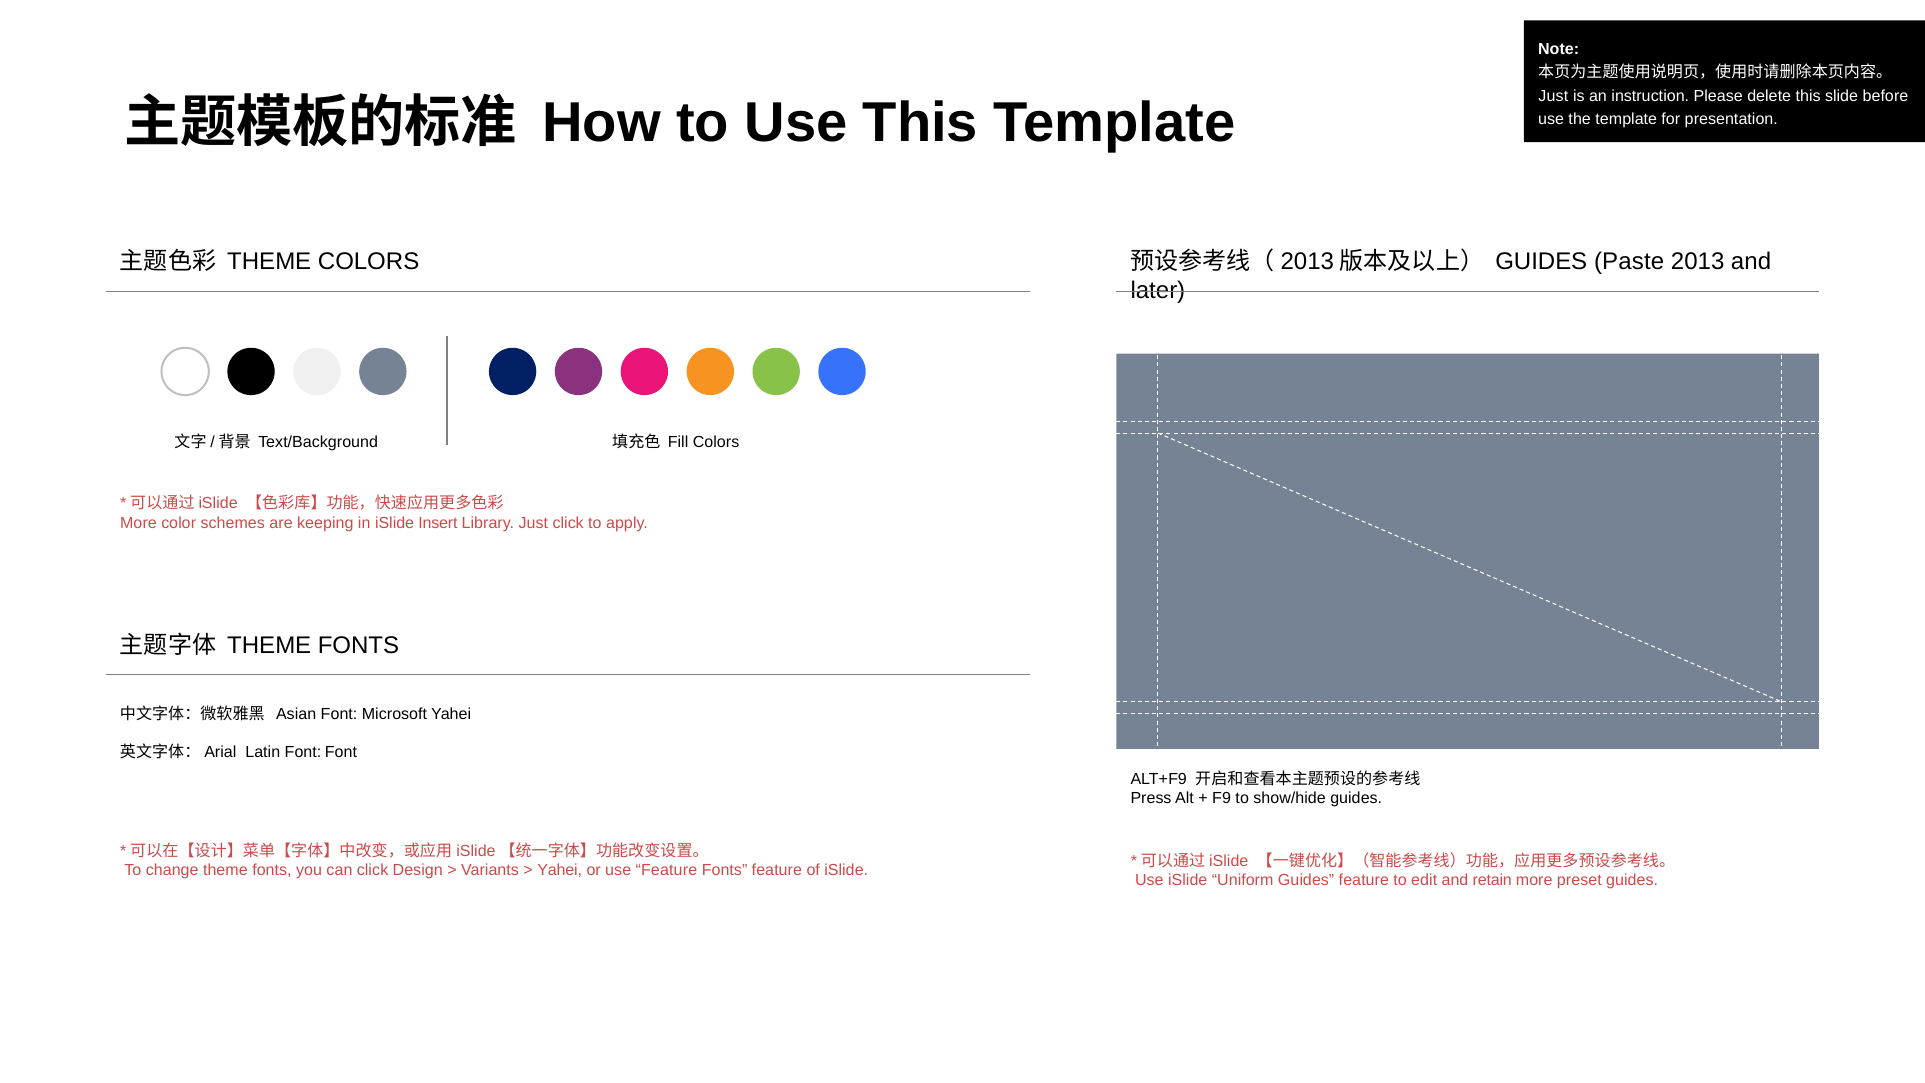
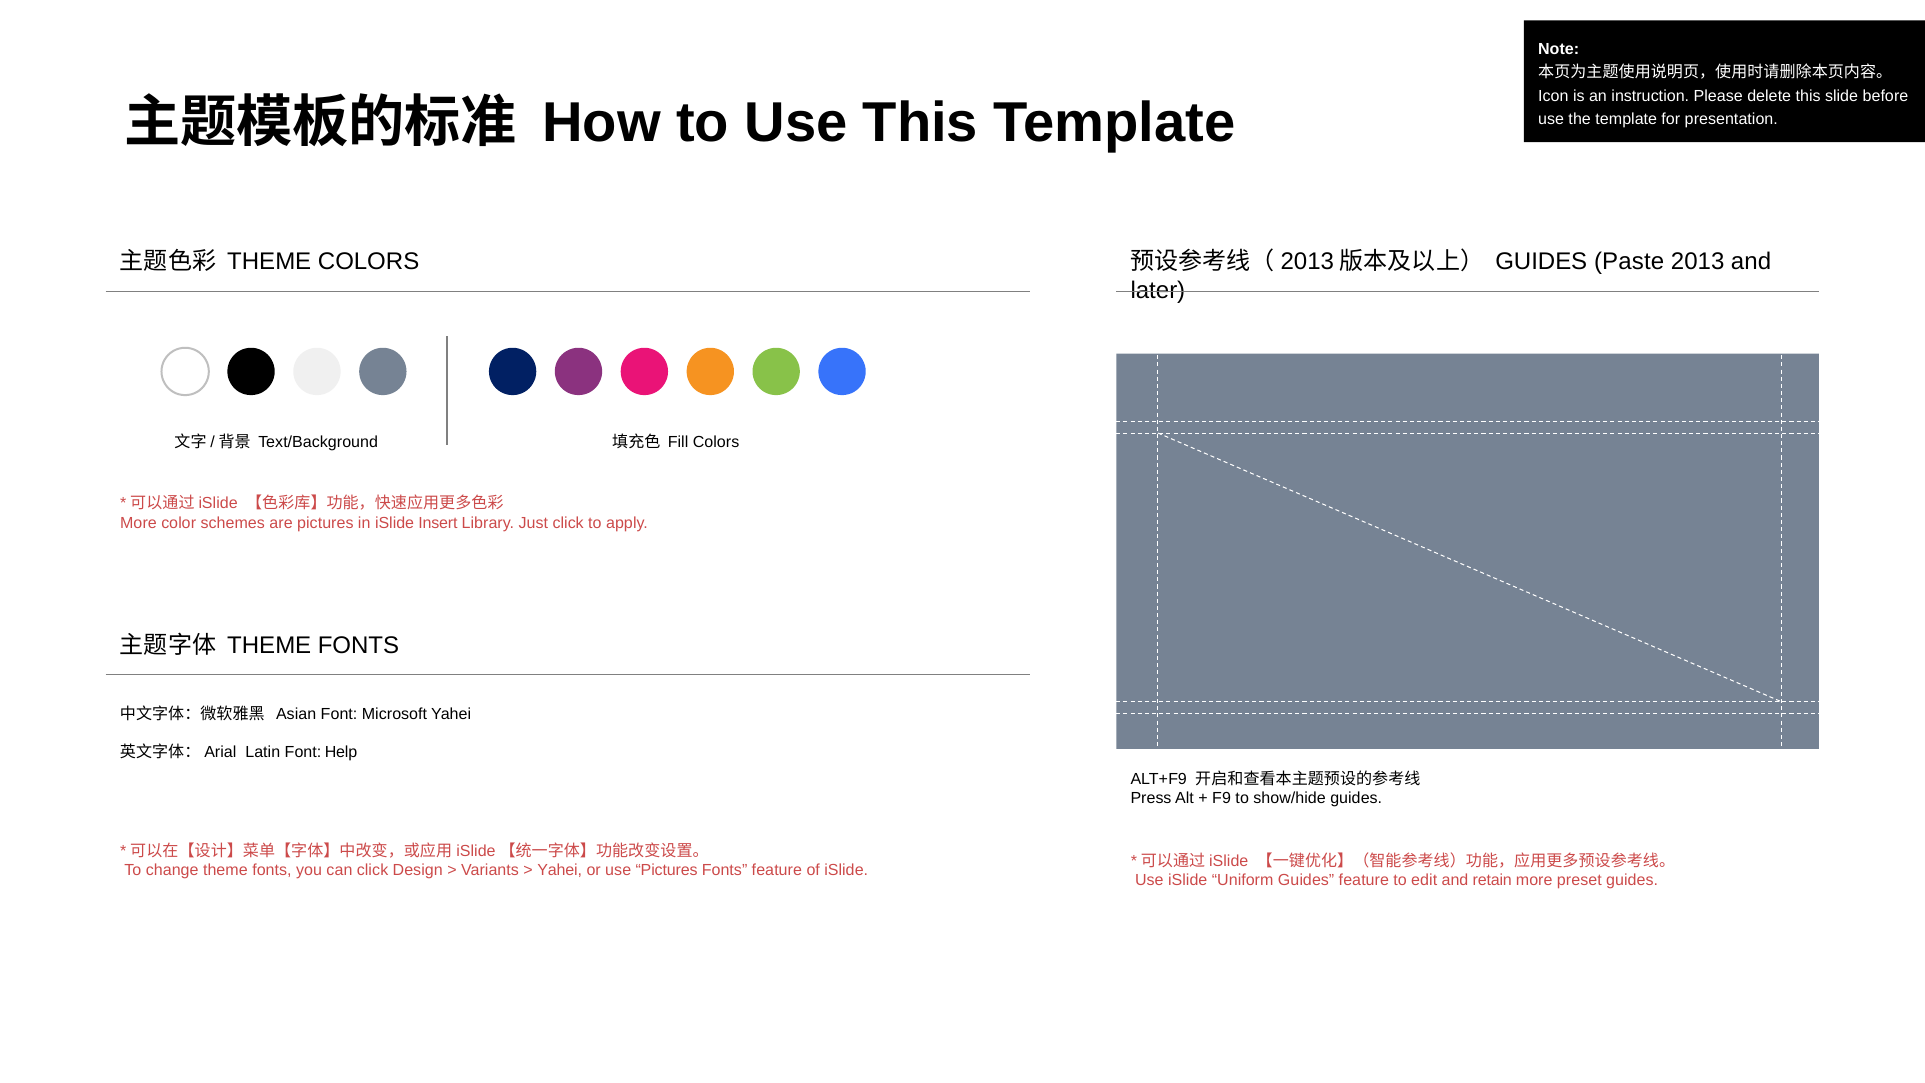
Just at (1553, 96): Just -> Icon
are keeping: keeping -> pictures
Font Font: Font -> Help
use Feature: Feature -> Pictures
